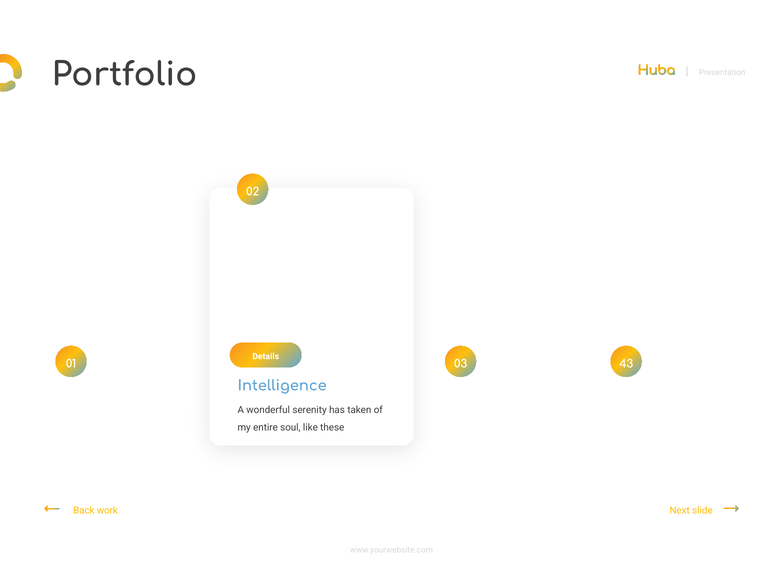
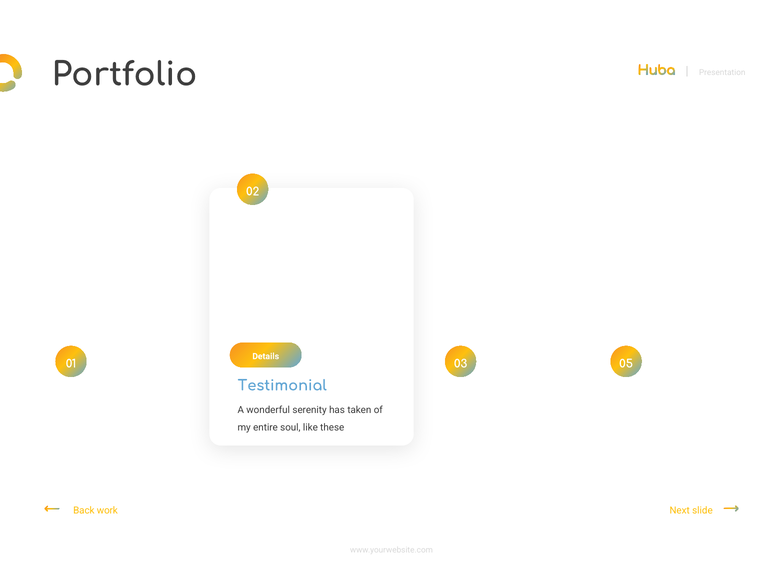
43: 43 -> 05
Intelligence: Intelligence -> Testimonial
